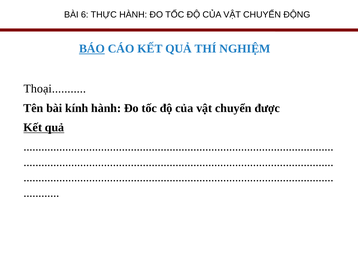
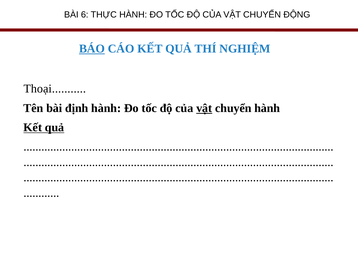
kính: kính -> định
vật at (204, 108) underline: none -> present
chuyển được: được -> hành
